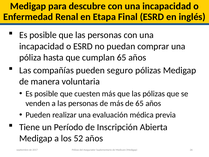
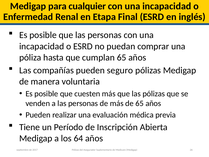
descubre: descubre -> cualquier
52: 52 -> 64
